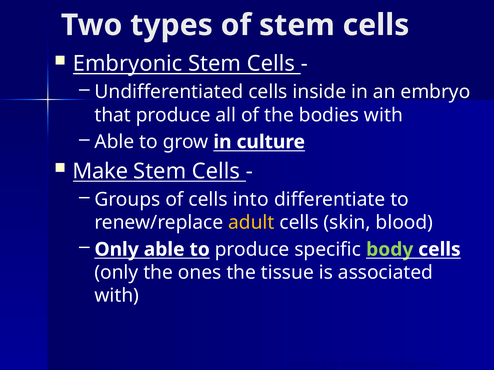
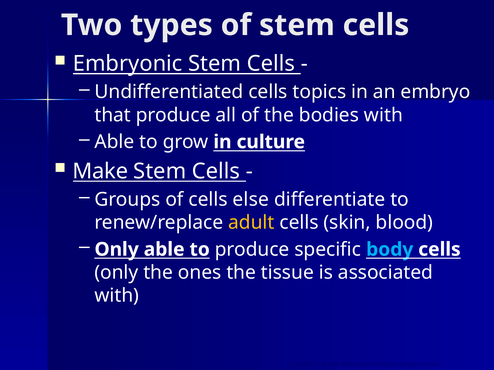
inside: inside -> topics
into: into -> else
body colour: light green -> light blue
